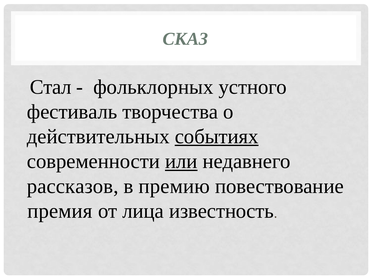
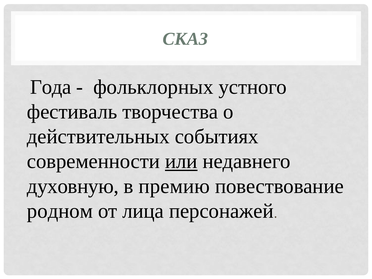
Стал: Стал -> Года
событиях underline: present -> none
рассказов: рассказов -> духовную
премия: премия -> родном
известность: известность -> персонажей
